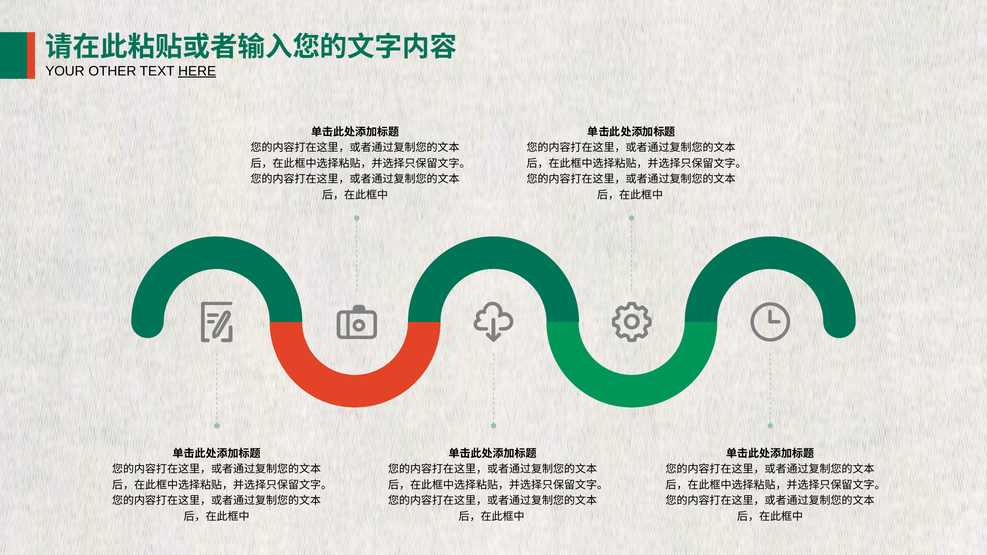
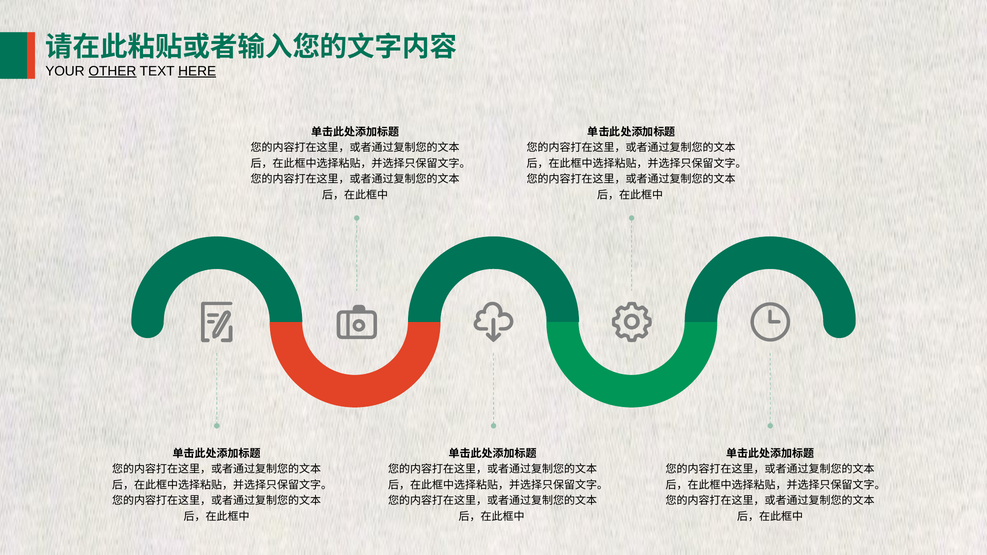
OTHER underline: none -> present
